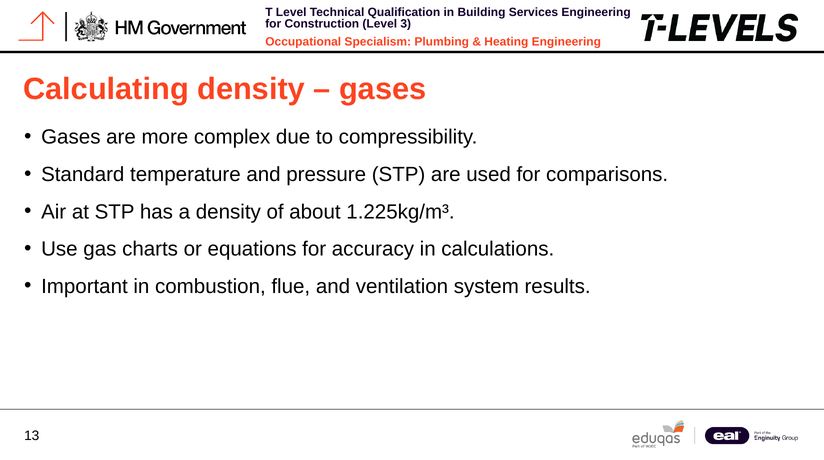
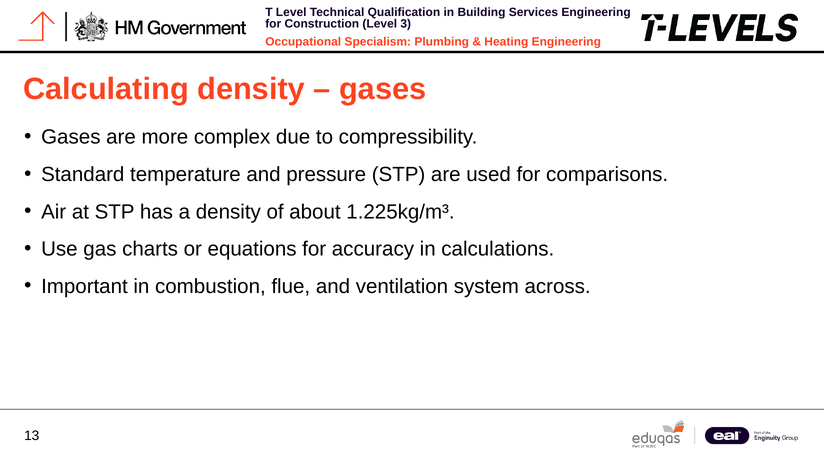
results: results -> across
